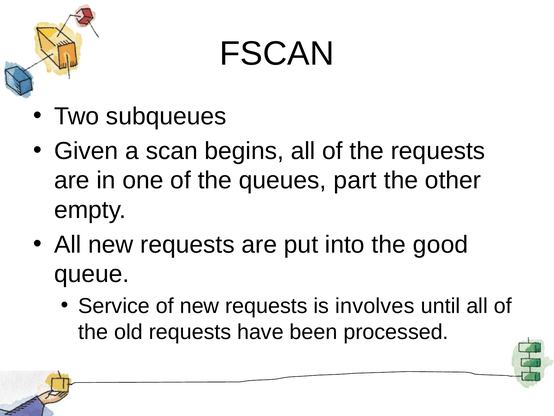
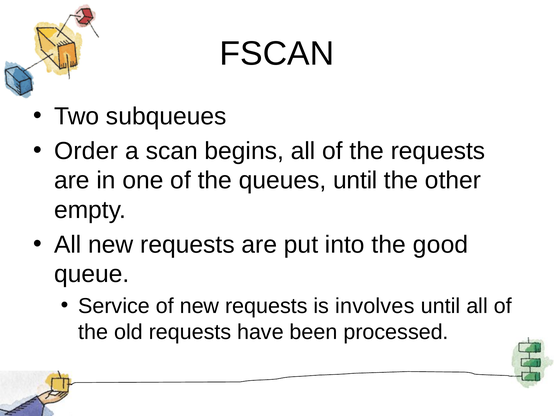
Given: Given -> Order
queues part: part -> until
